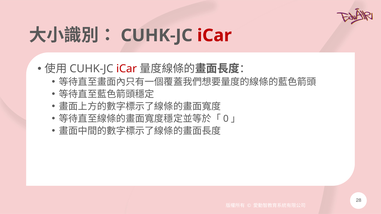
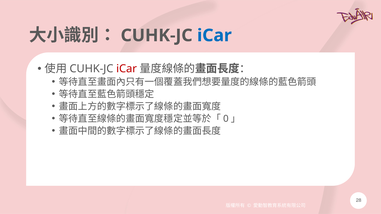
iCar at (214, 36) colour: red -> blue
